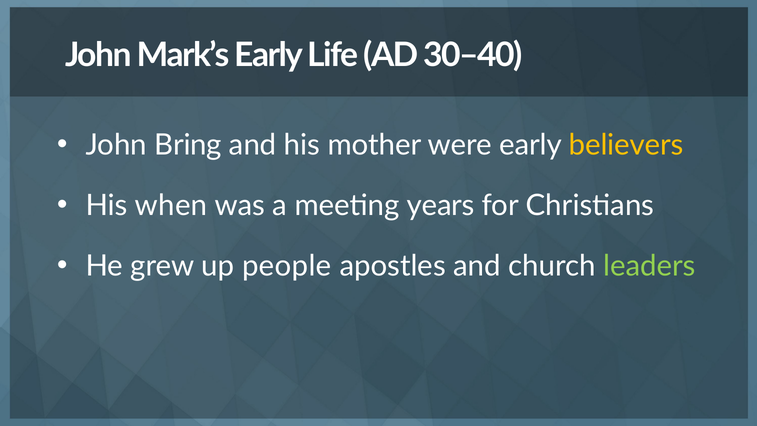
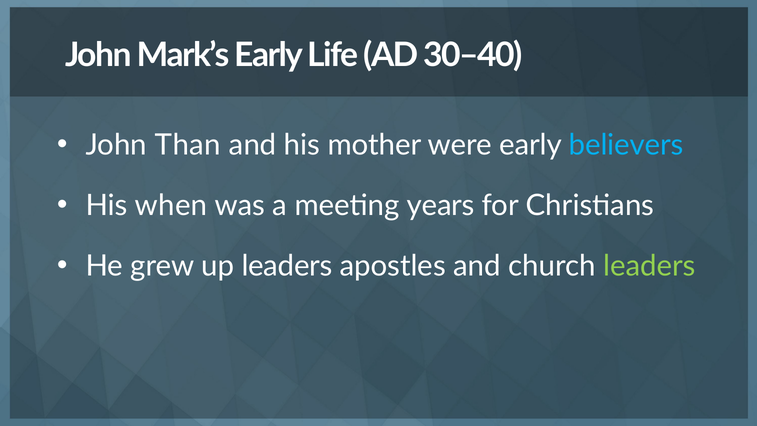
Bring: Bring -> Than
believers colour: yellow -> light blue
up people: people -> leaders
